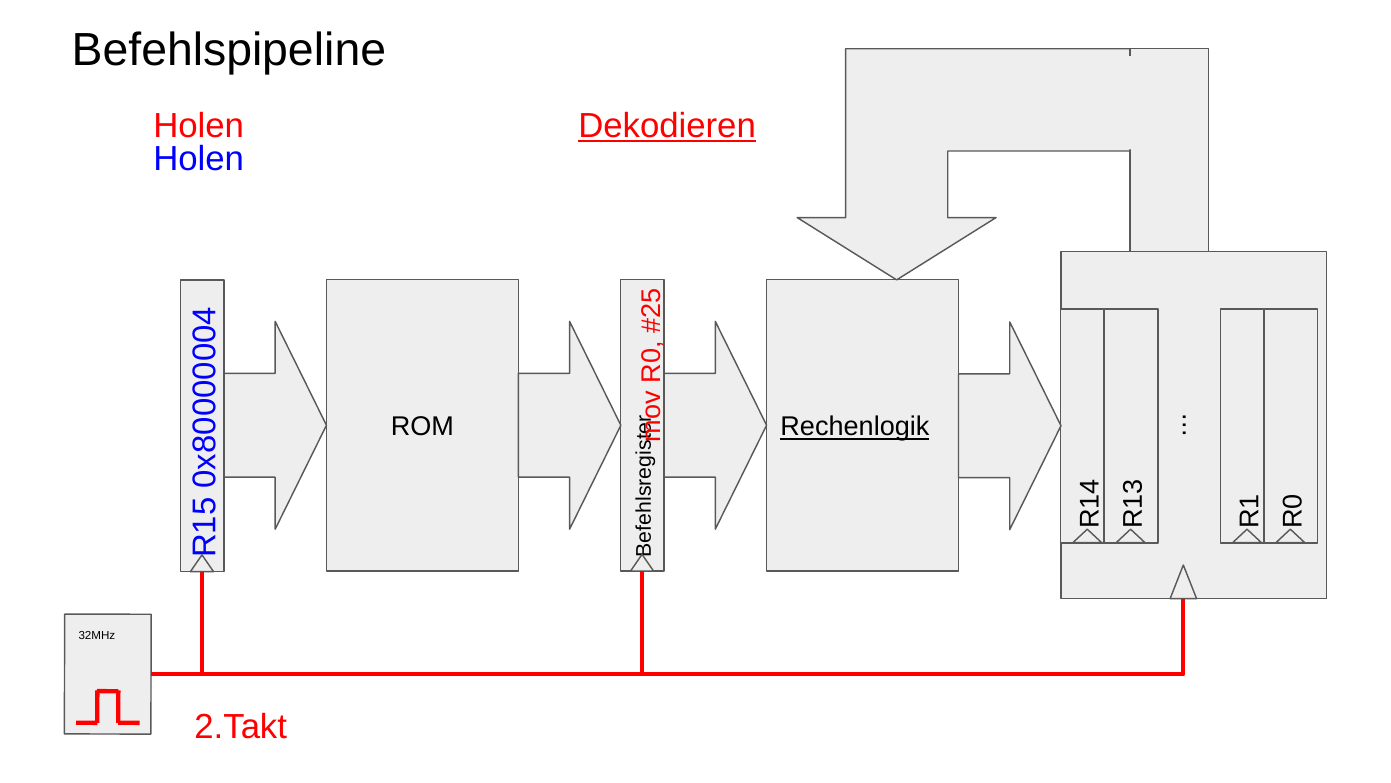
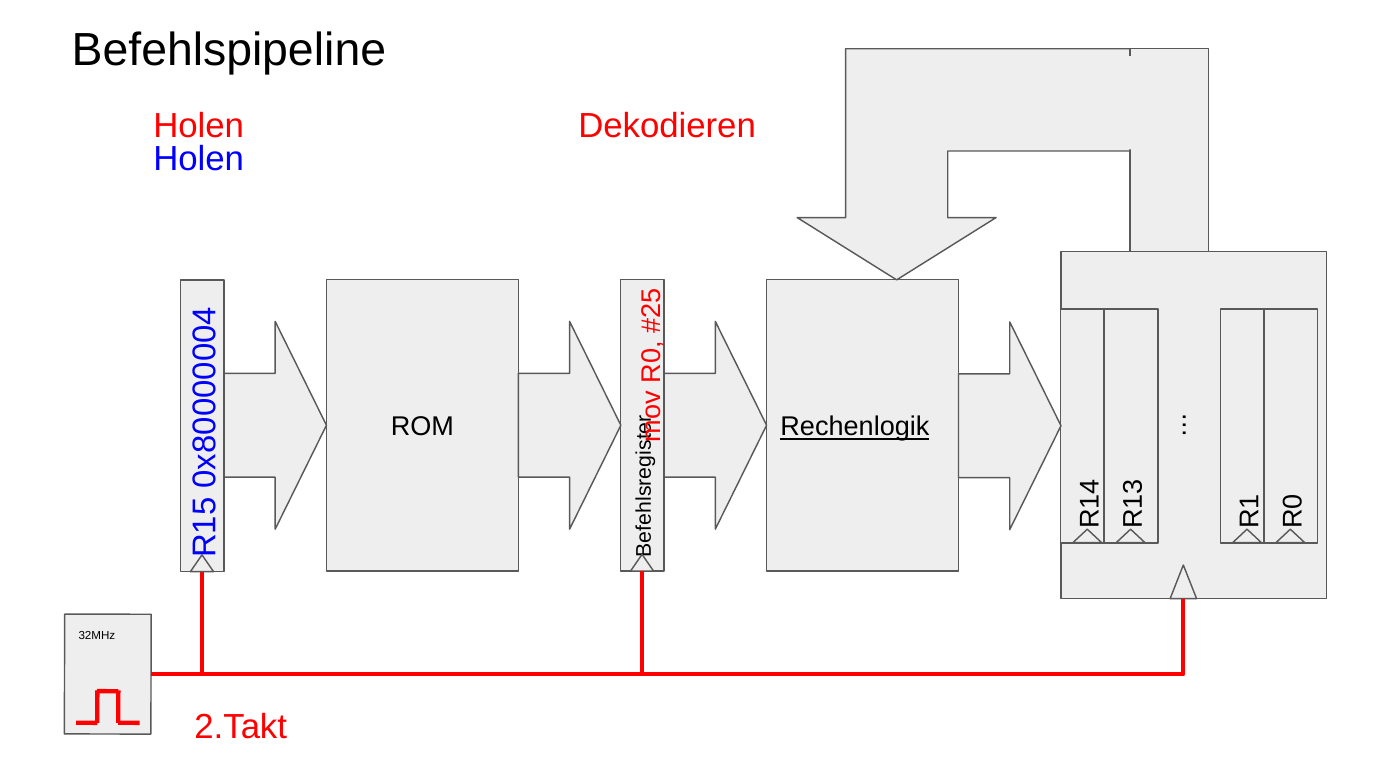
Dekodieren underline: present -> none
